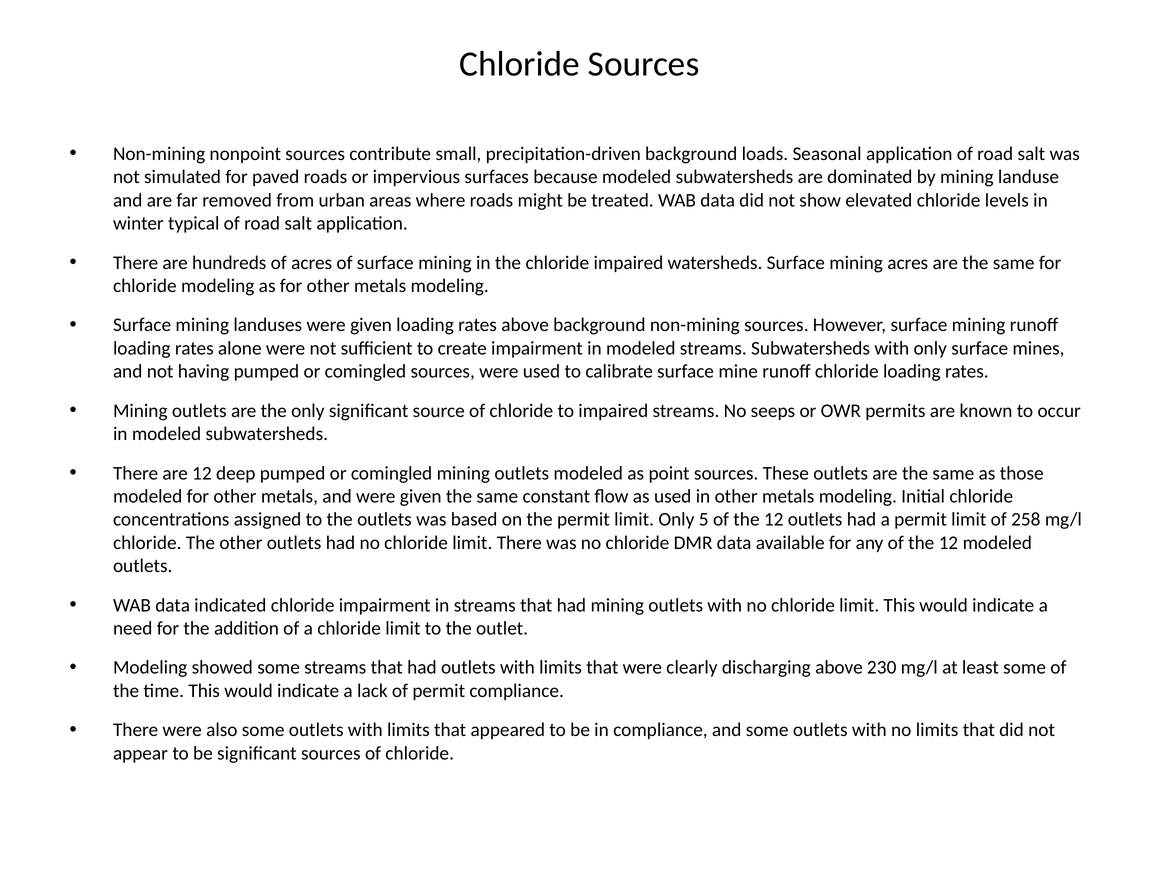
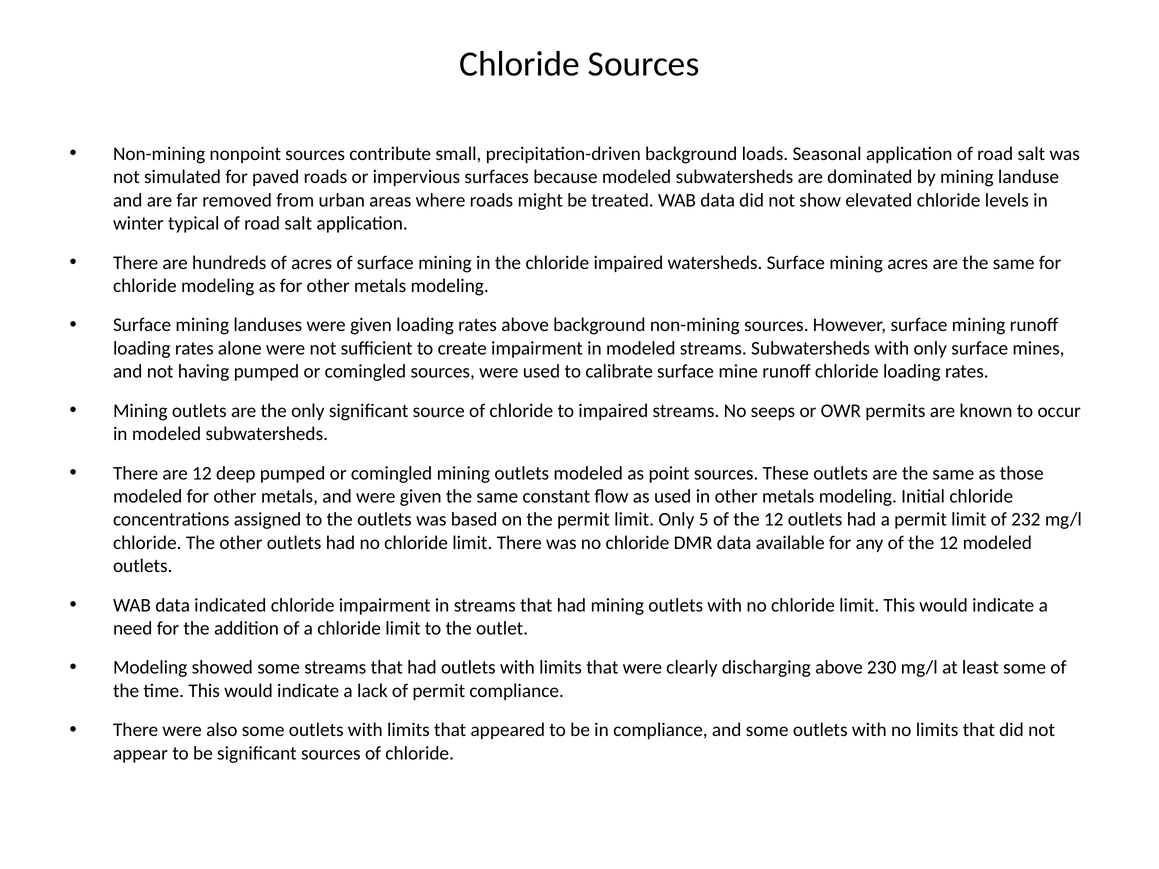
258: 258 -> 232
